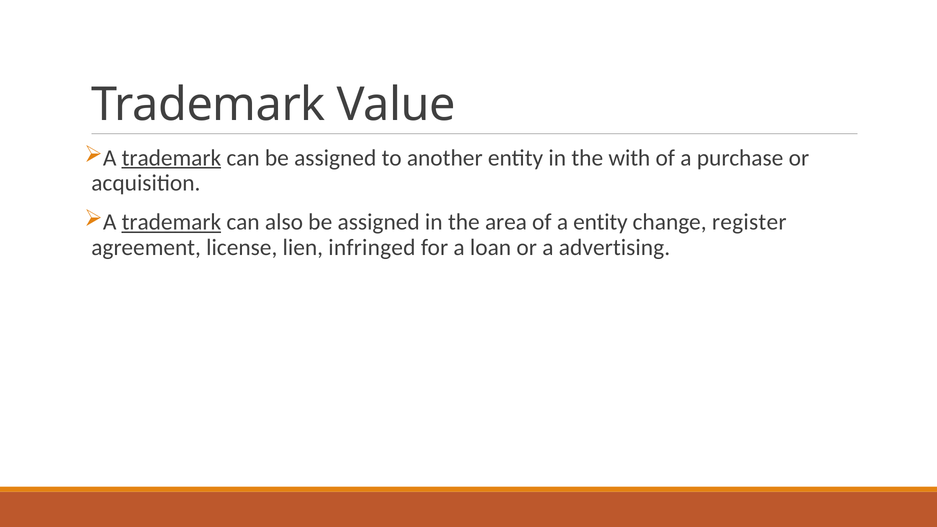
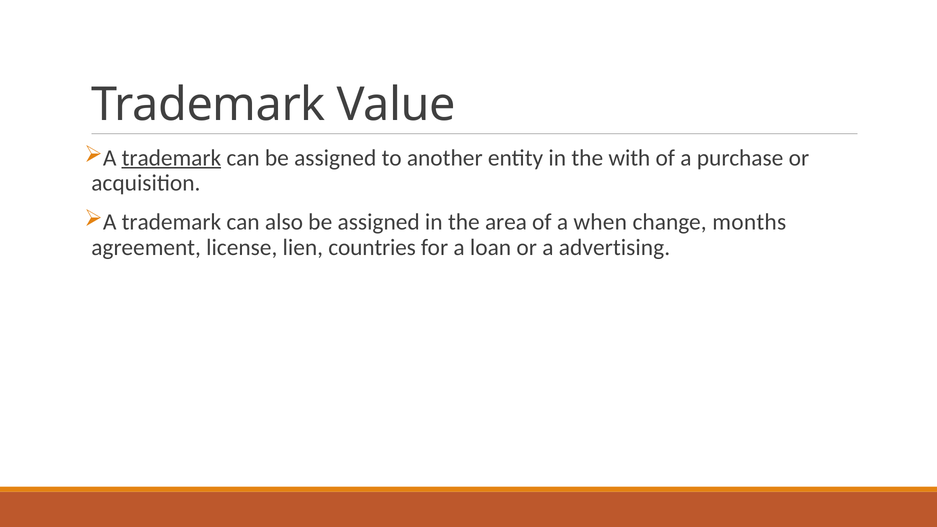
trademark at (171, 222) underline: present -> none
a entity: entity -> when
register: register -> months
infringed: infringed -> countries
